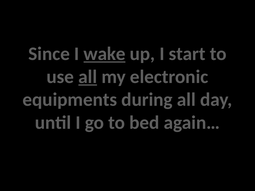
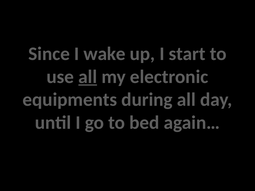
wake underline: present -> none
